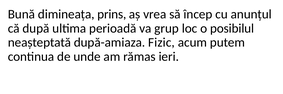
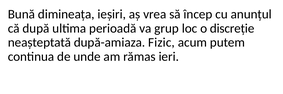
prins: prins -> ieșiri
posibilul: posibilul -> discreție
